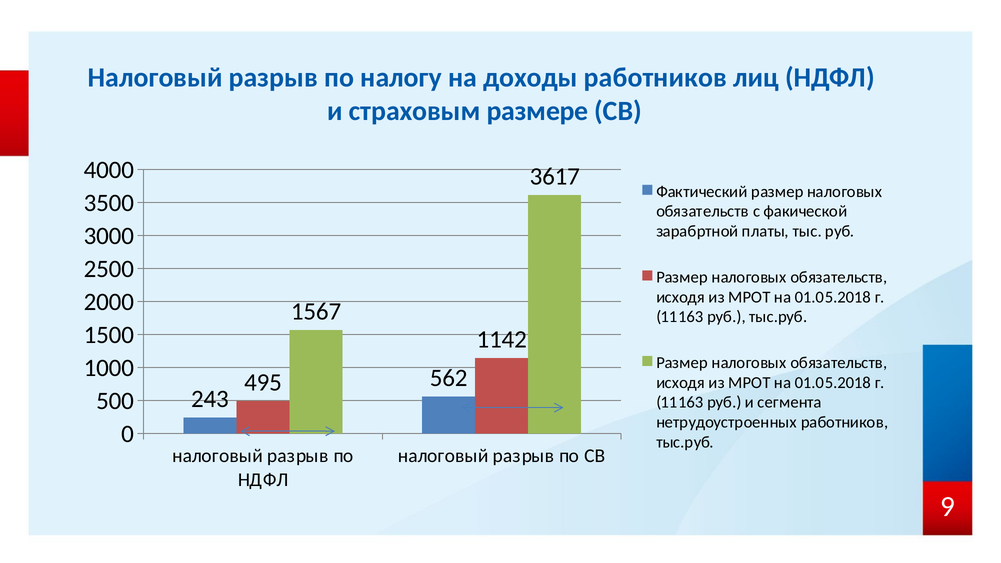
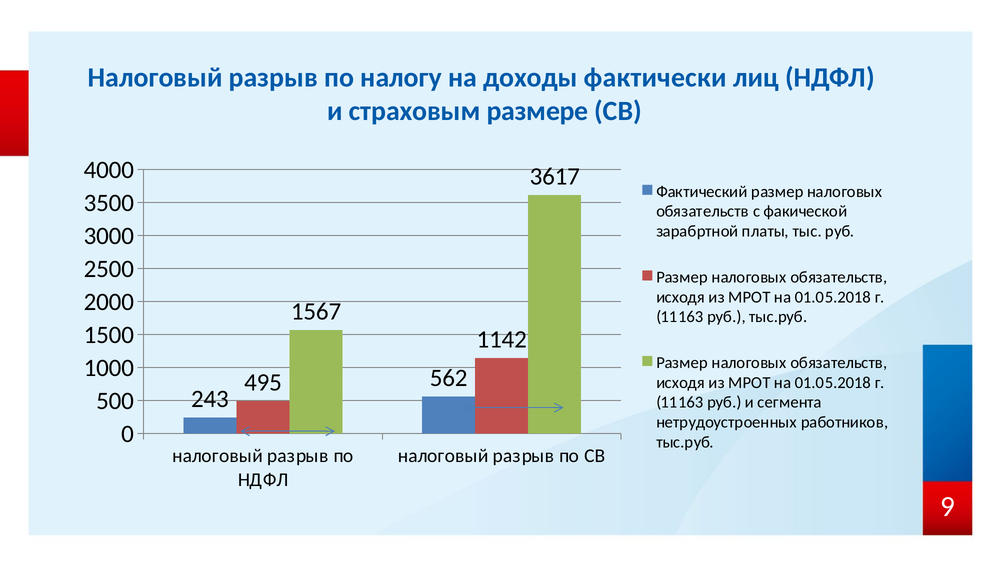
доходы работников: работников -> фактически
